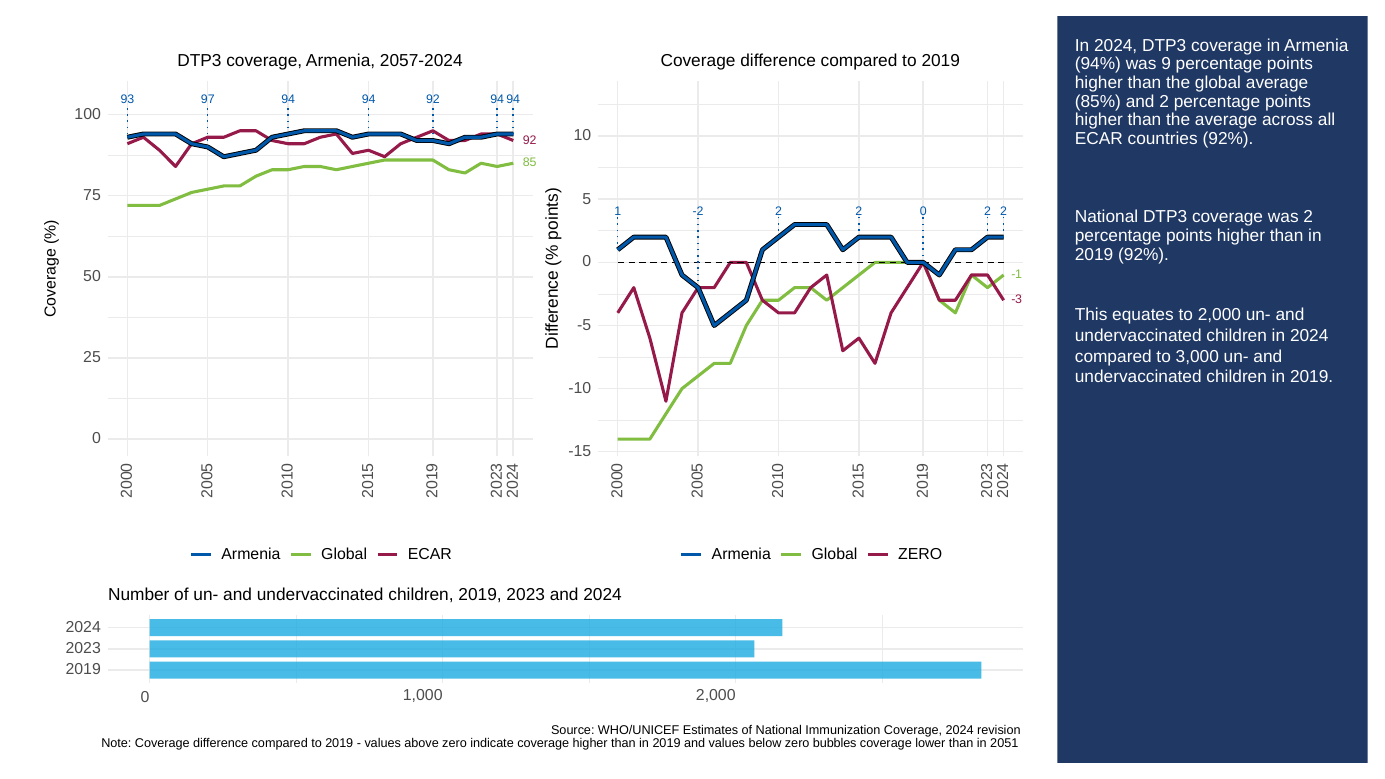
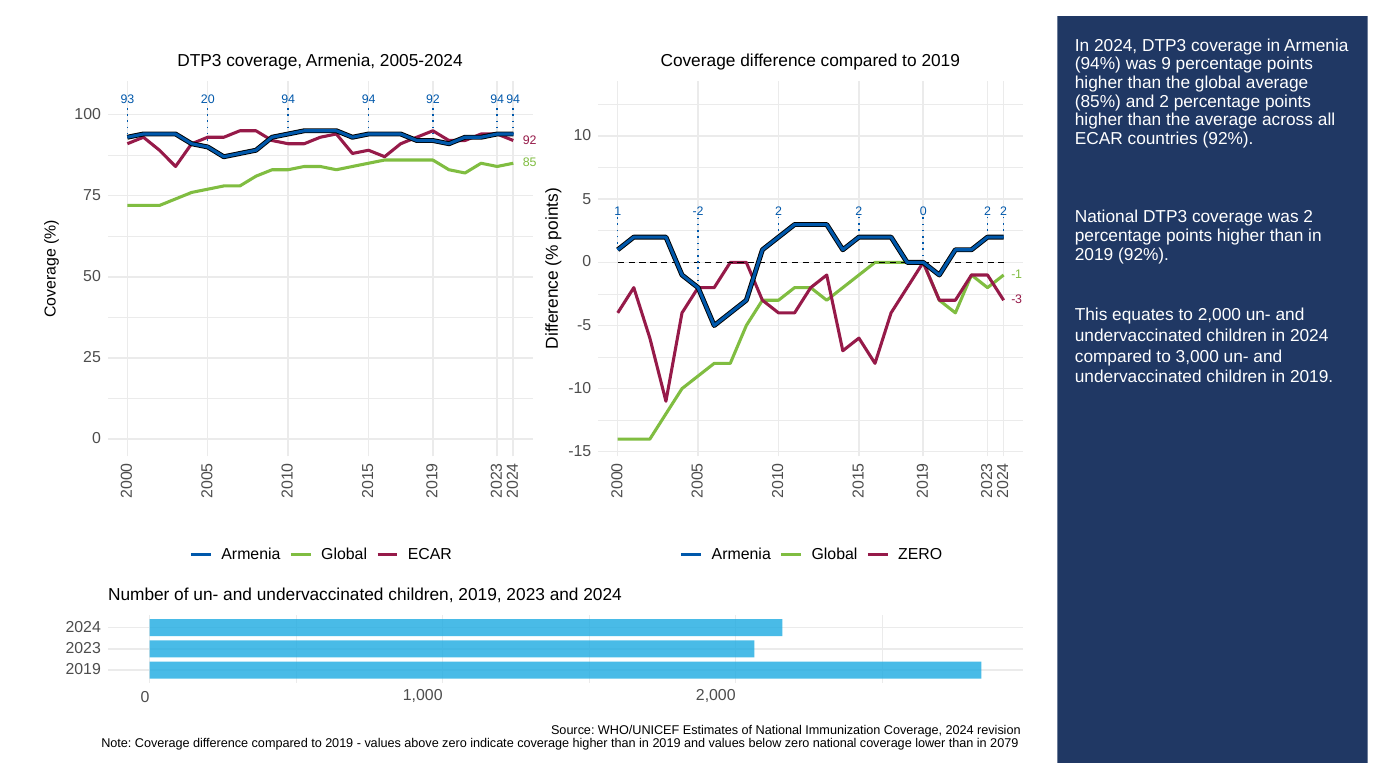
2057-2024: 2057-2024 -> 2005-2024
97: 97 -> 20
zero bubbles: bubbles -> national
2051: 2051 -> 2079
